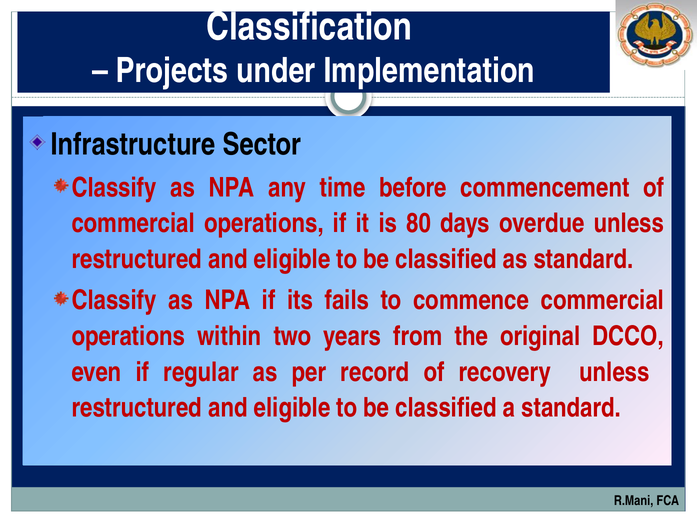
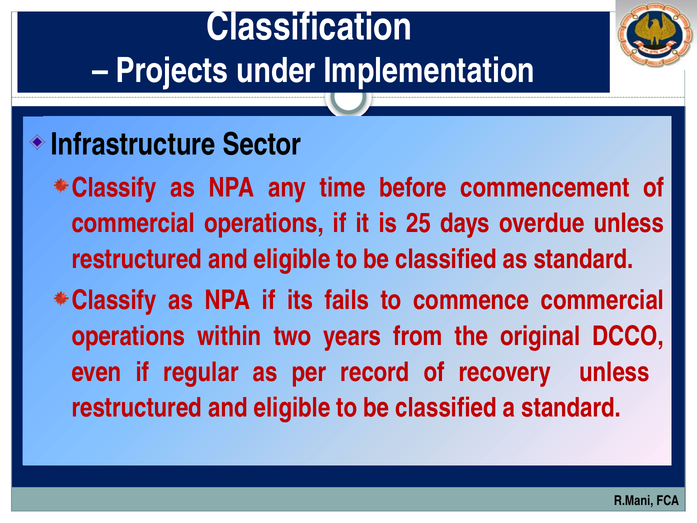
80: 80 -> 25
